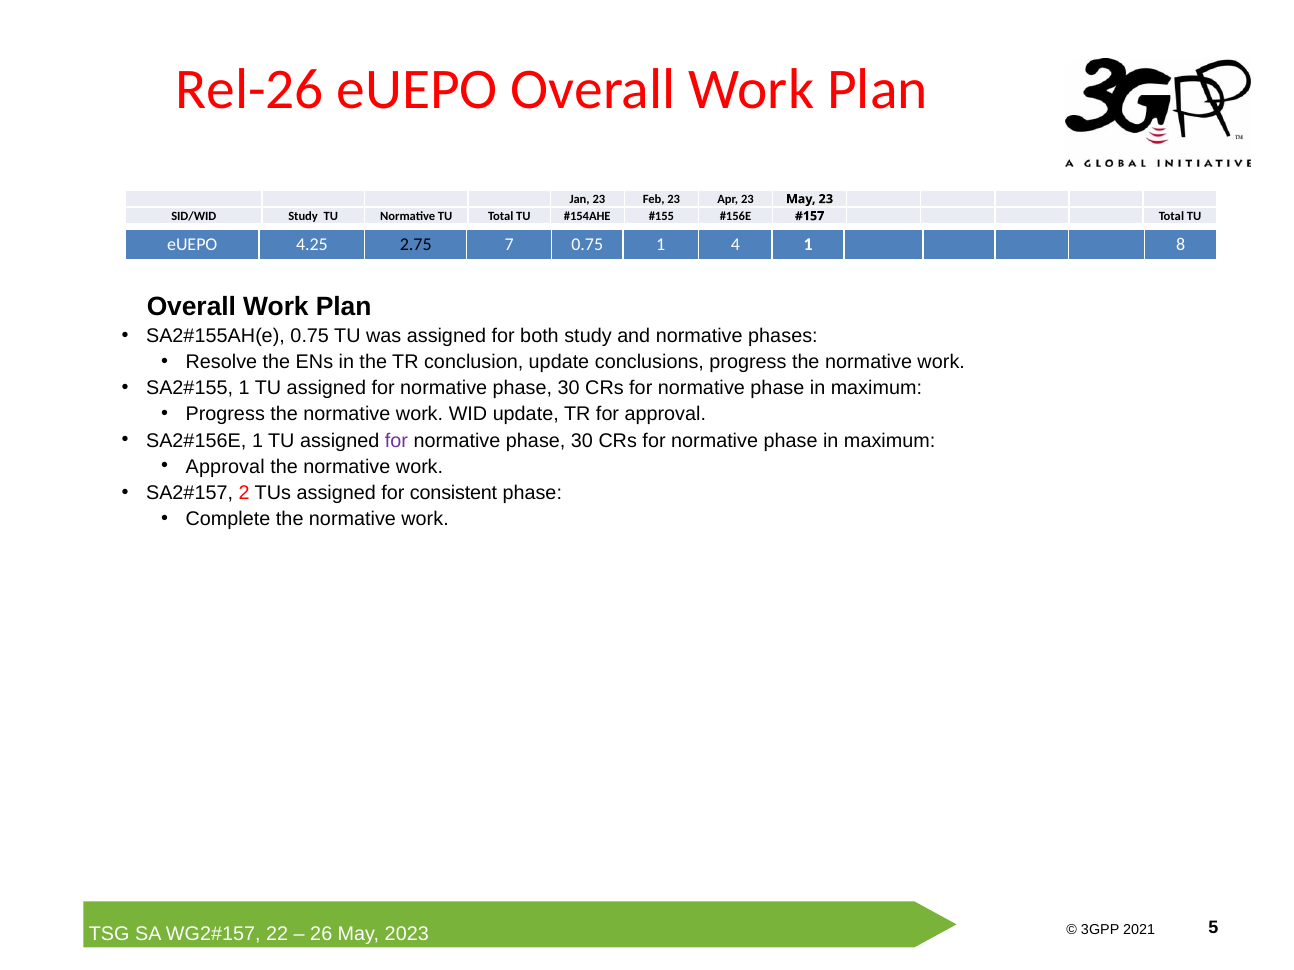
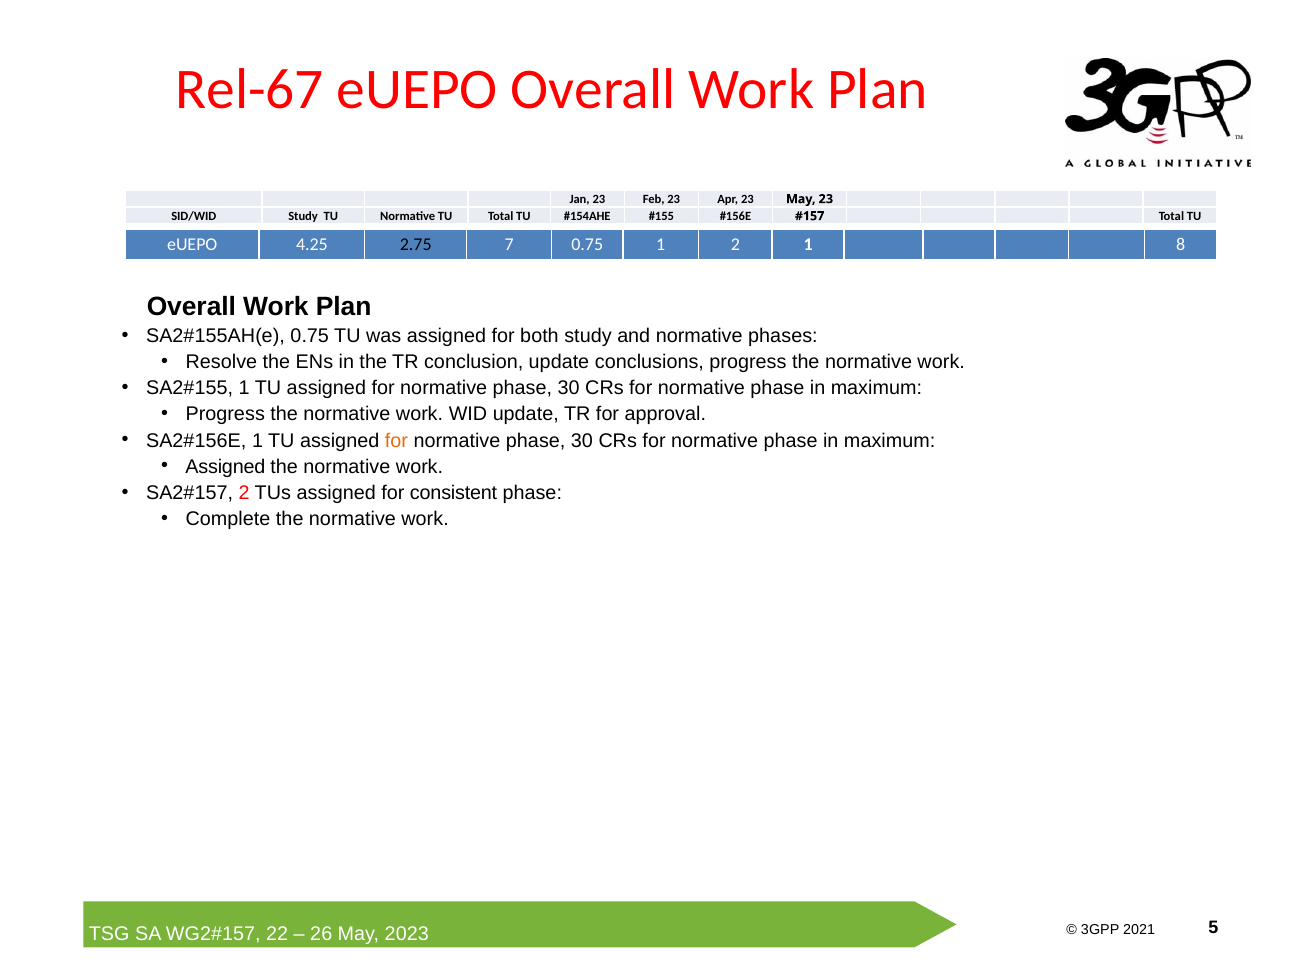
Rel-26: Rel-26 -> Rel-67
1 4: 4 -> 2
for at (396, 441) colour: purple -> orange
Approval at (225, 467): Approval -> Assigned
